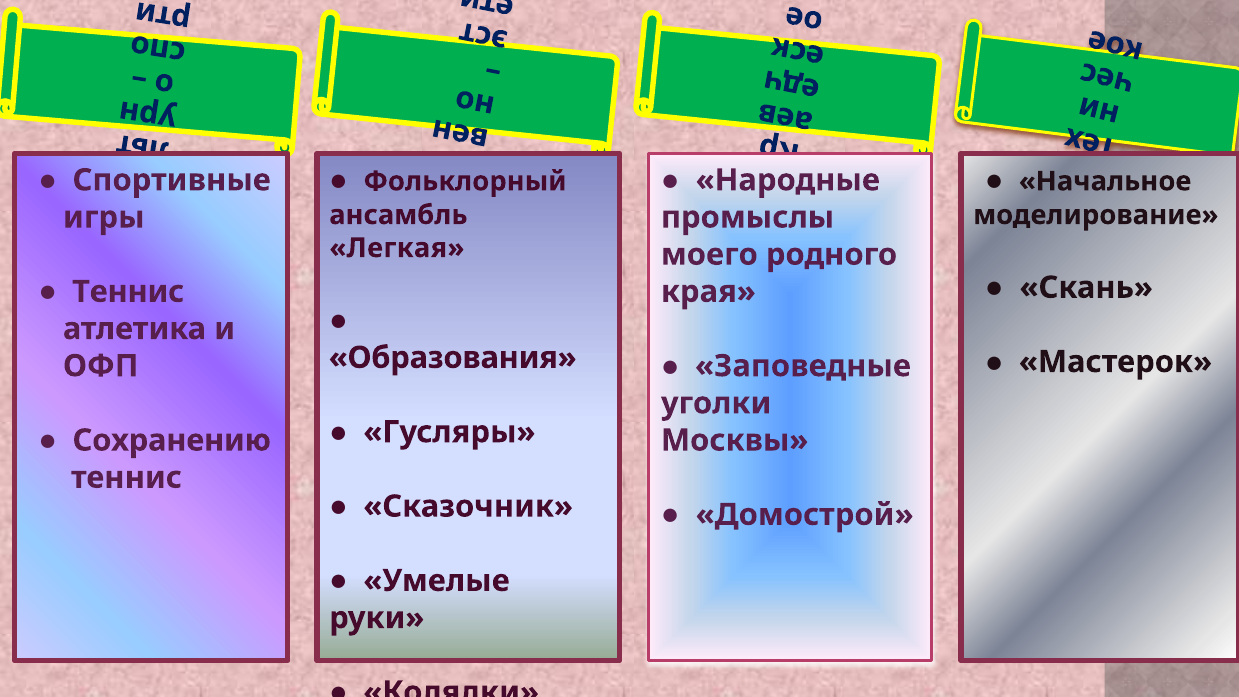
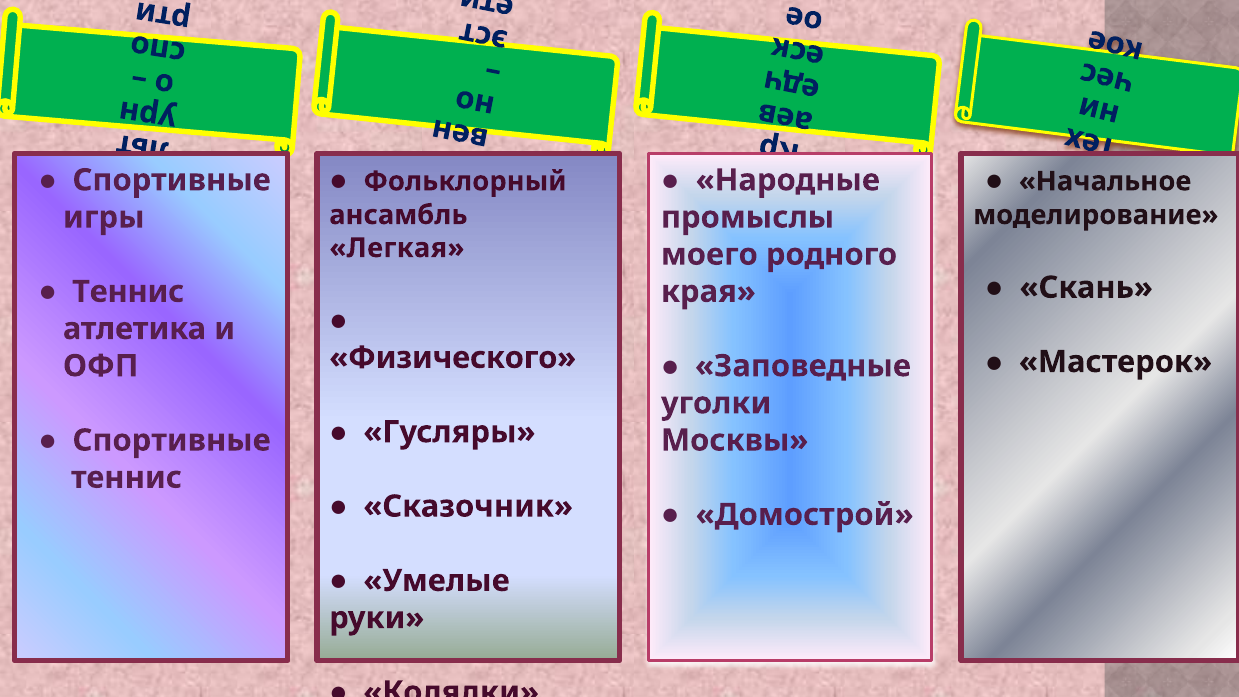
Образования: Образования -> Физического
Сохранению at (172, 440): Сохранению -> Спортивные
